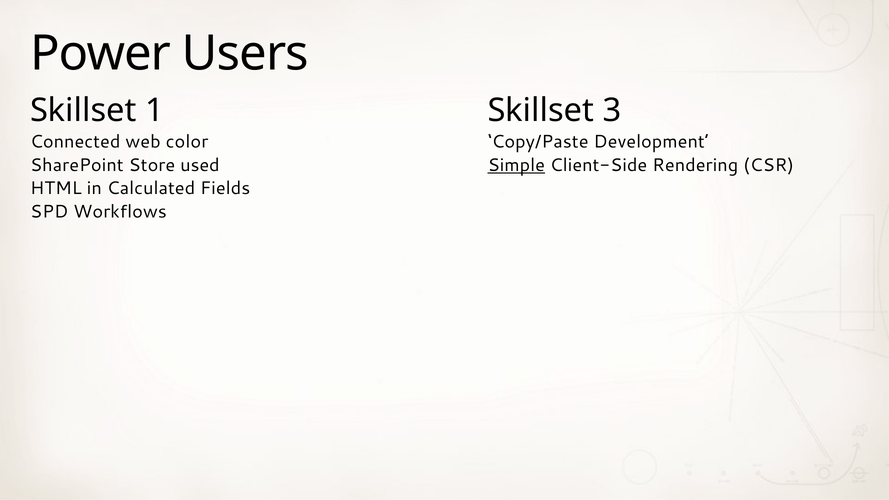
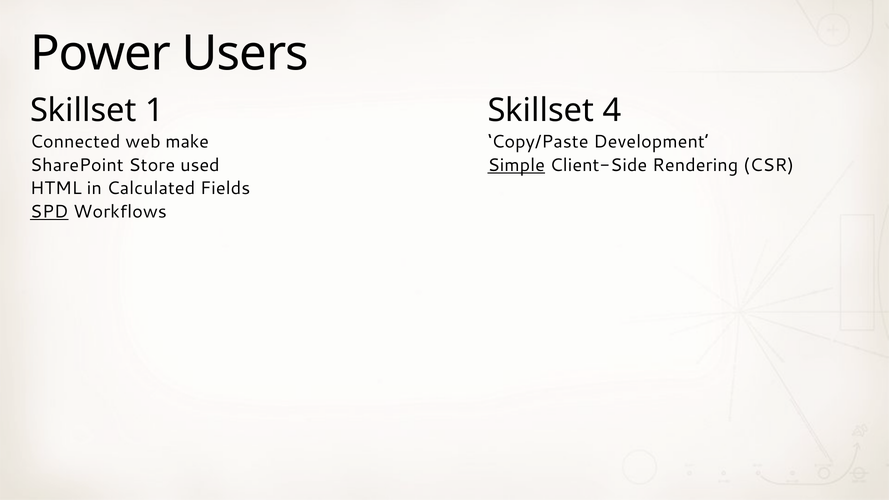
3: 3 -> 4
color: color -> make
SPD underline: none -> present
